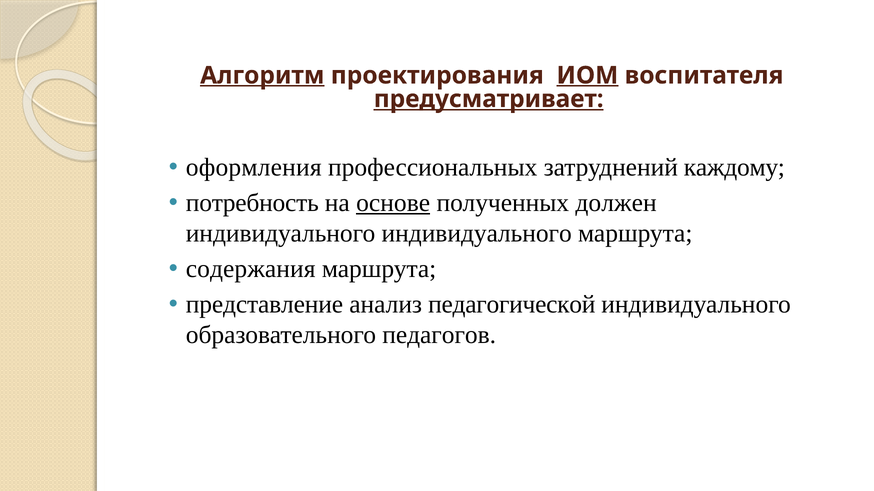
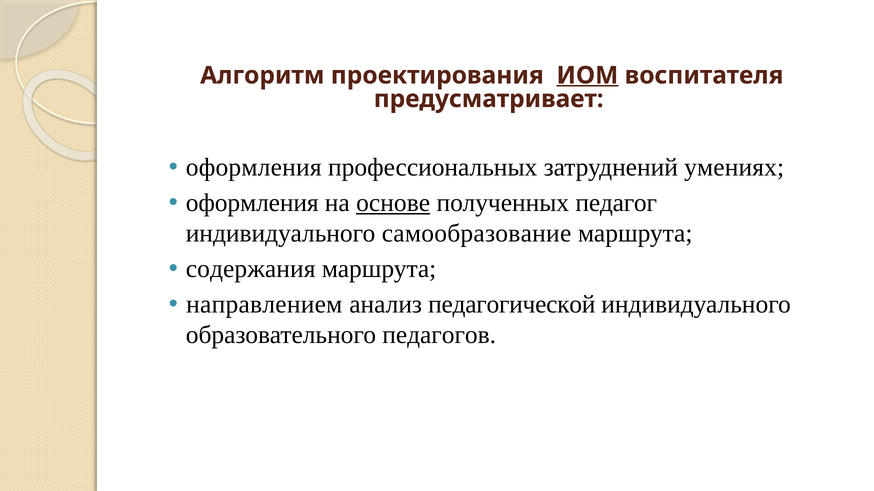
Алгоритм underline: present -> none
предусматривает underline: present -> none
каждому: каждому -> умениях
потребность at (252, 203): потребность -> оформления
должен: должен -> педагог
индивидуального индивидуального: индивидуального -> самообразование
представление: представление -> направлением
